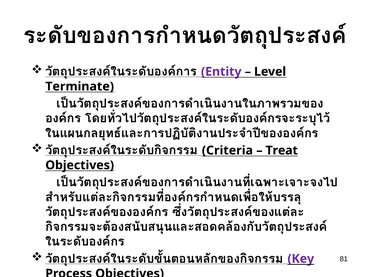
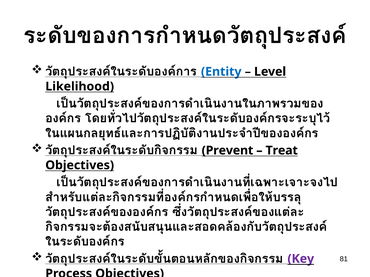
Entity colour: purple -> blue
Terminate: Terminate -> Likelihood
Criteria: Criteria -> Prevent
